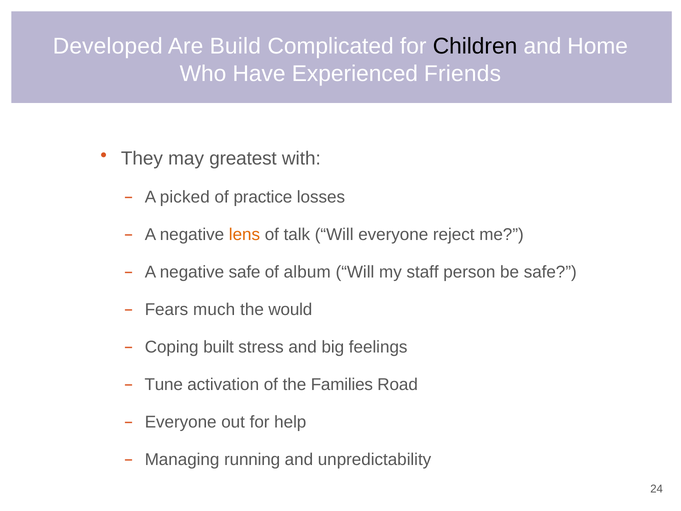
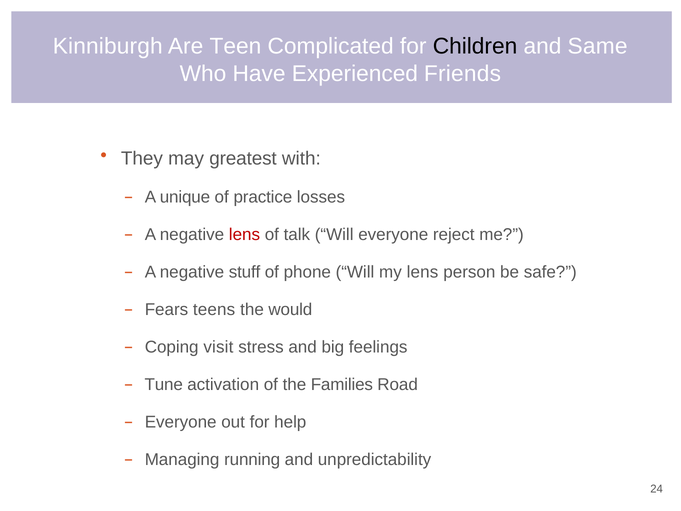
Developed: Developed -> Kinniburgh
Build: Build -> Teen
Home: Home -> Same
picked: picked -> unique
lens at (244, 234) colour: orange -> red
negative safe: safe -> stuff
album: album -> phone
my staff: staff -> lens
much: much -> teens
built: built -> visit
